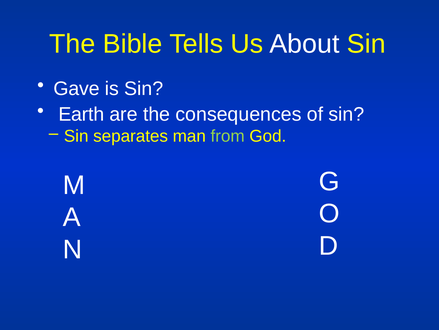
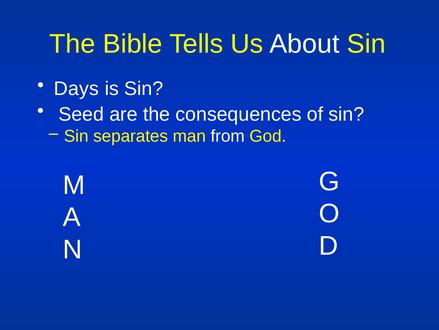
Gave: Gave -> Days
Earth: Earth -> Seed
from colour: light green -> white
